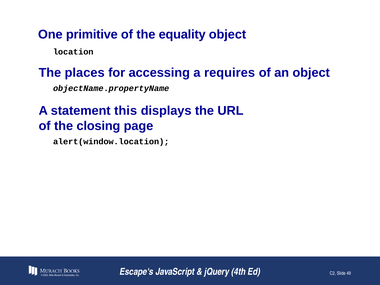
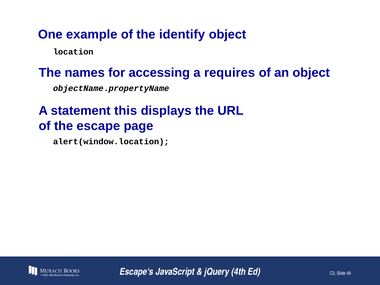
primitive: primitive -> example
equality: equality -> identify
places: places -> names
closing: closing -> escape
